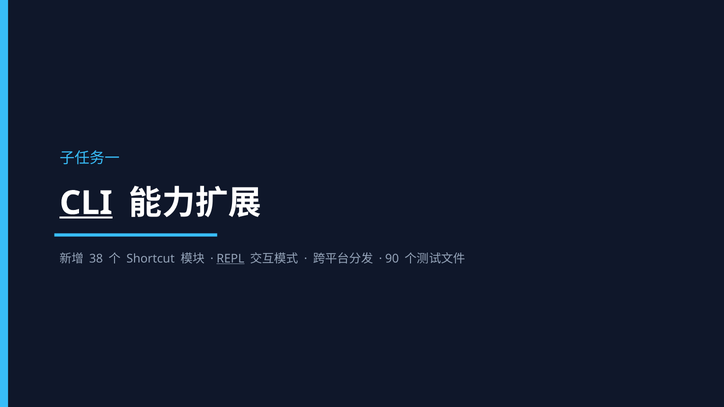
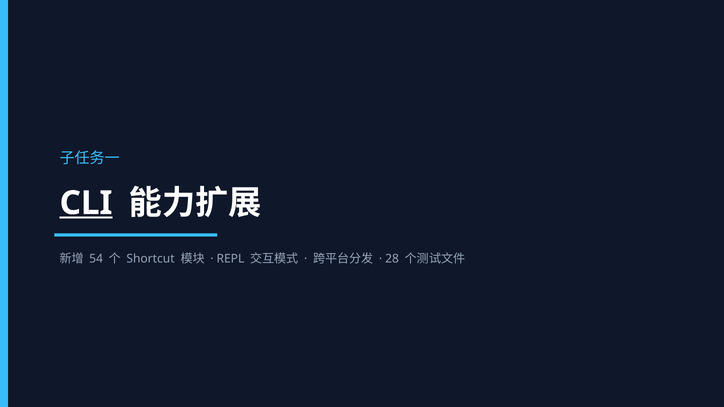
38: 38 -> 54
REPL underline: present -> none
90: 90 -> 28
